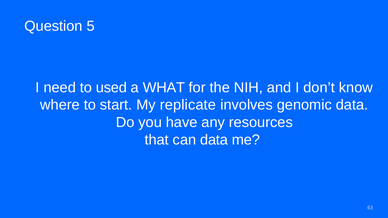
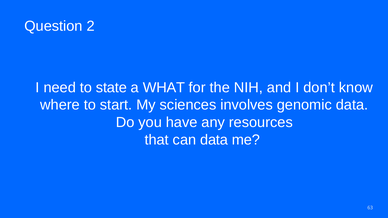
5: 5 -> 2
used: used -> state
replicate: replicate -> sciences
